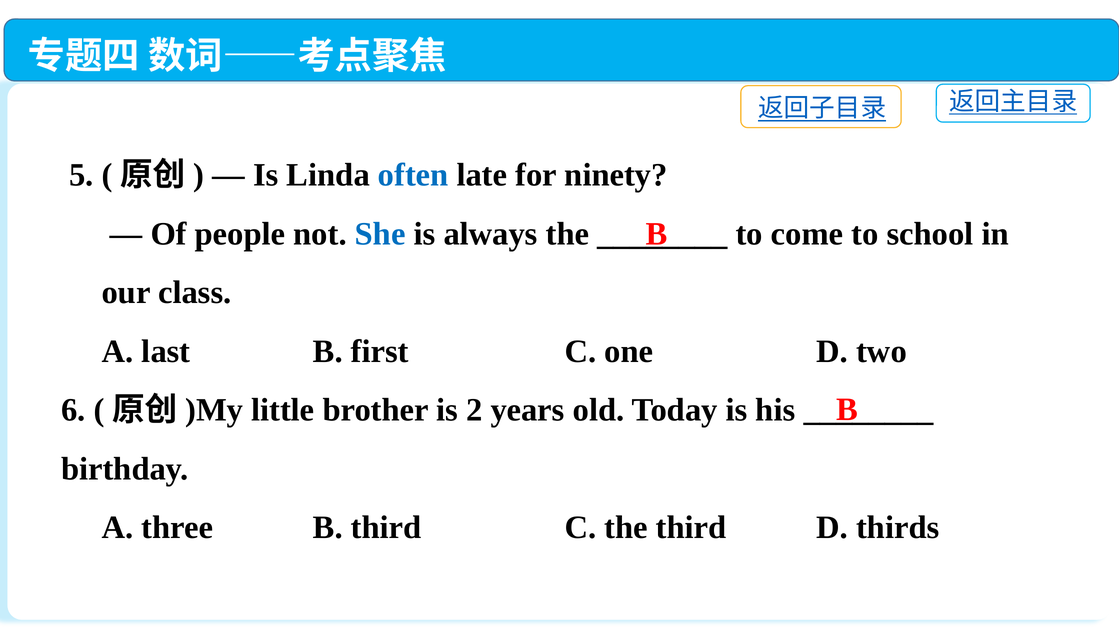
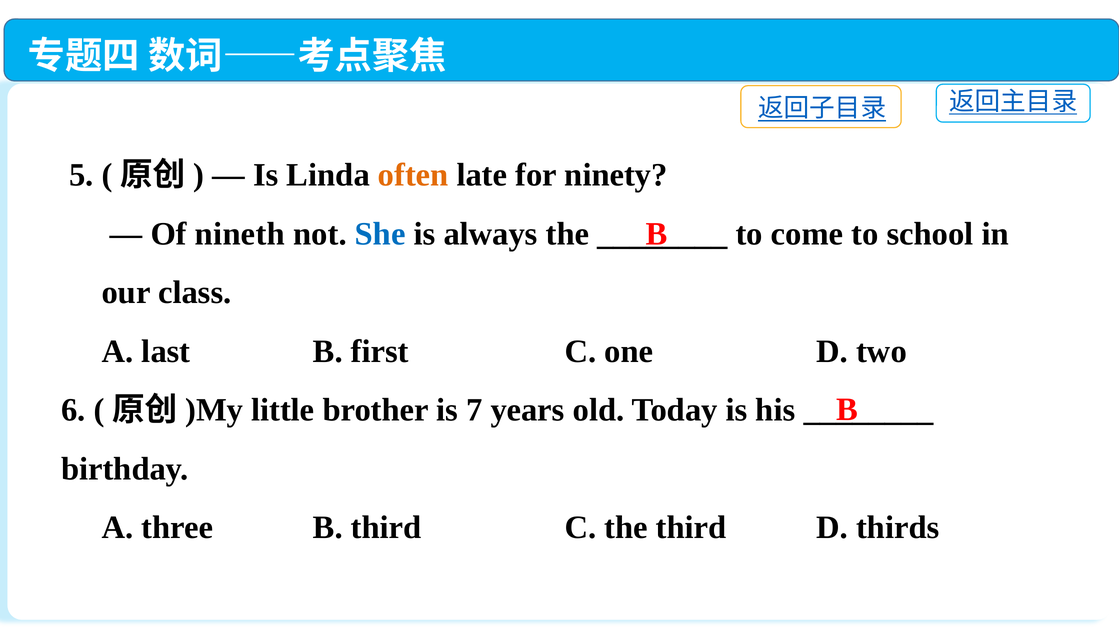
often colour: blue -> orange
people: people -> nineth
2: 2 -> 7
